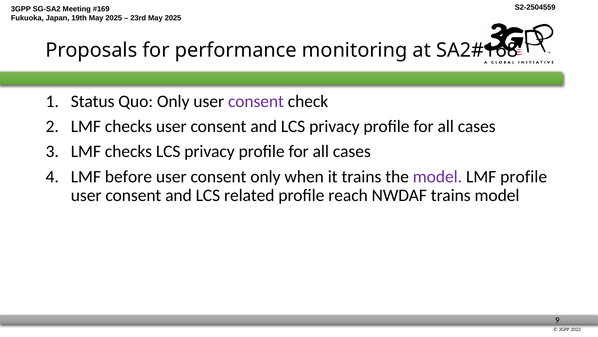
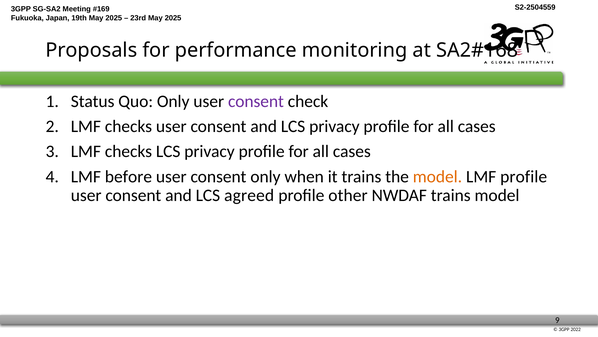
model at (437, 176) colour: purple -> orange
related: related -> agreed
reach: reach -> other
